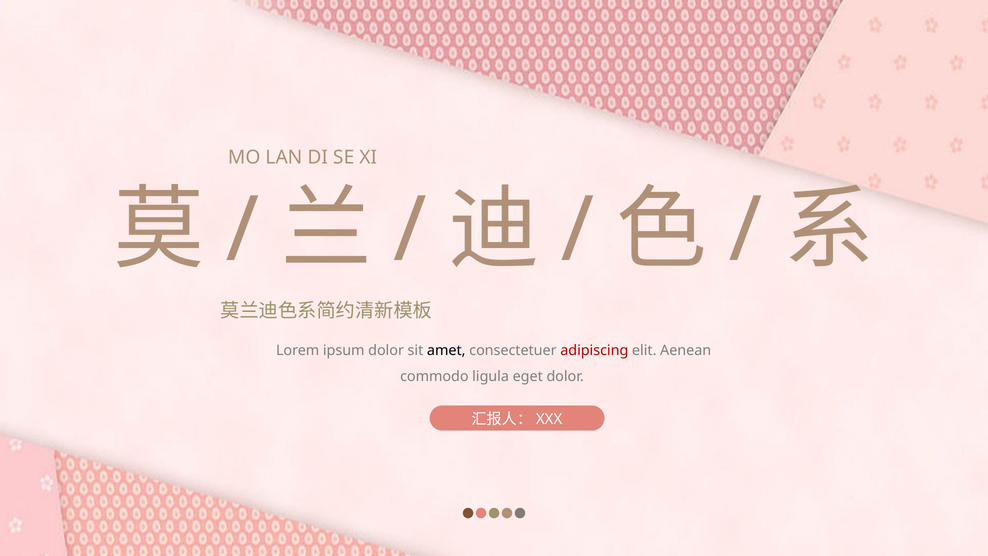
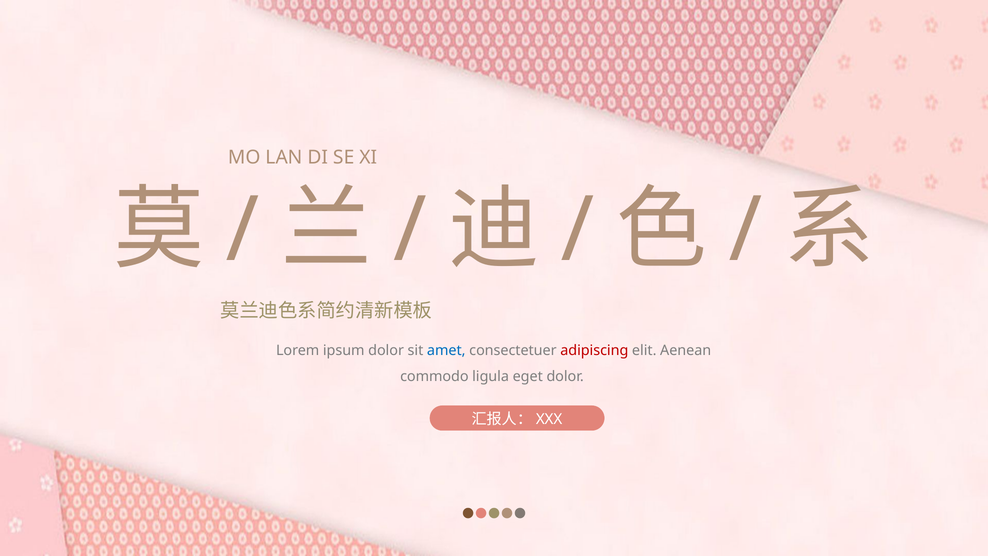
amet colour: black -> blue
